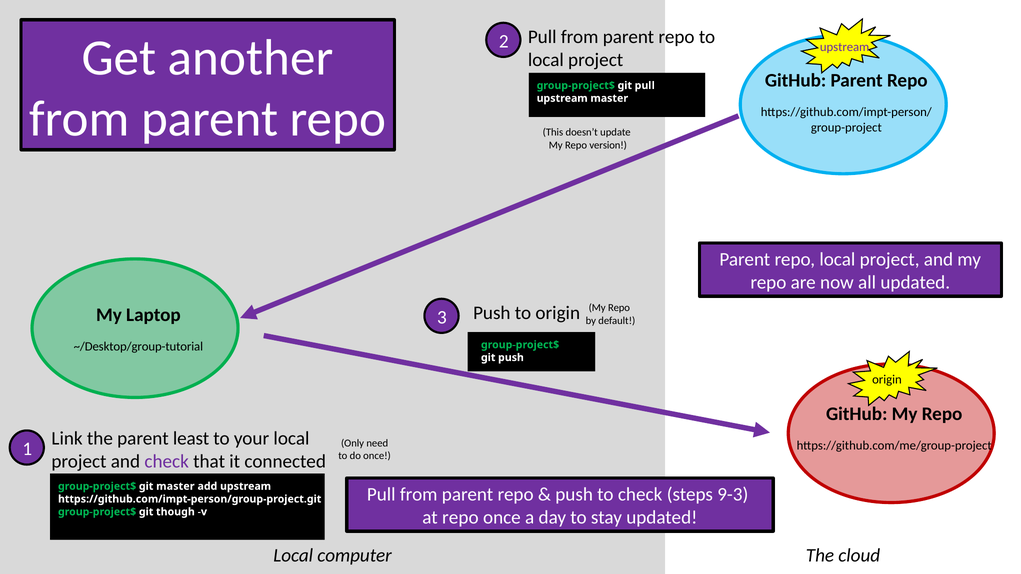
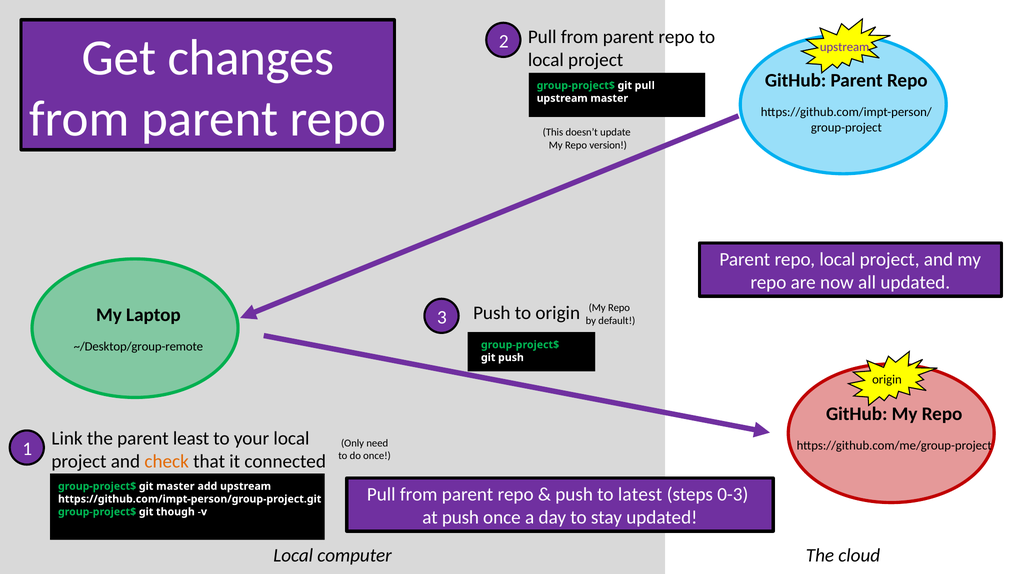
another: another -> changes
~/Desktop/group-tutorial: ~/Desktop/group-tutorial -> ~/Desktop/group-remote
check at (167, 462) colour: purple -> orange
to check: check -> latest
9-3: 9-3 -> 0-3
at repo: repo -> push
